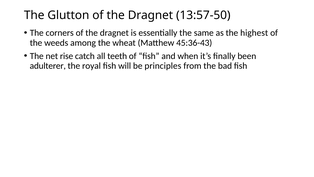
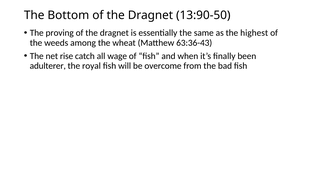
Glutton: Glutton -> Bottom
13:57-50: 13:57-50 -> 13:90-50
corners: corners -> proving
45:36-43: 45:36-43 -> 63:36-43
teeth: teeth -> wage
principles: principles -> overcome
